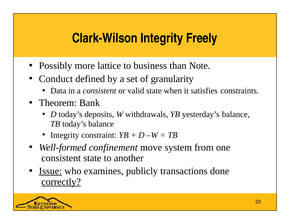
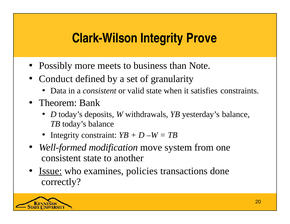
Freely: Freely -> Prove
lattice: lattice -> meets
confinement: confinement -> modification
publicly: publicly -> policies
correctly underline: present -> none
